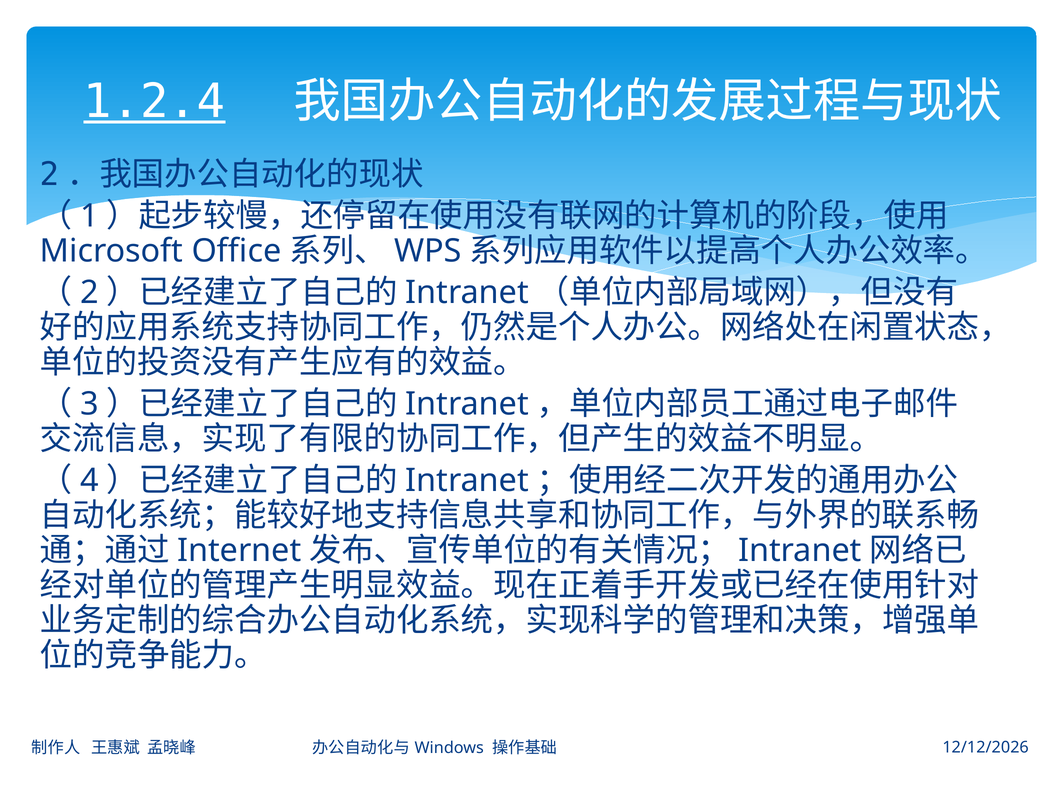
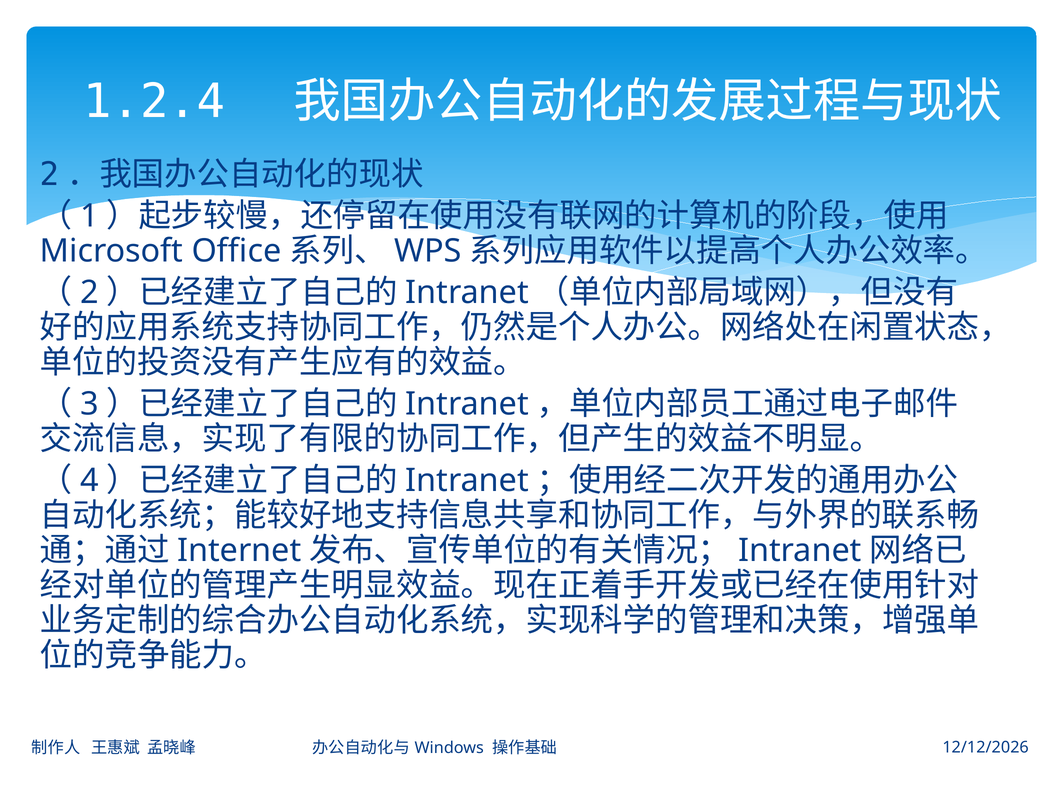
1.2.4 underline: present -> none
